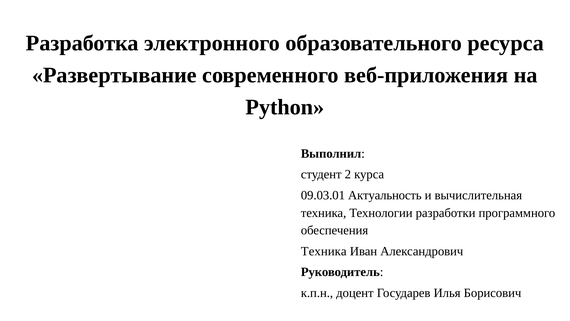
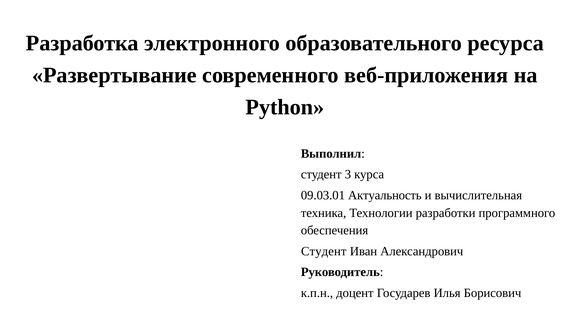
2: 2 -> 3
Техника at (324, 251): Техника -> Студент
